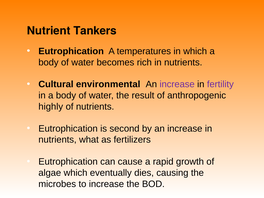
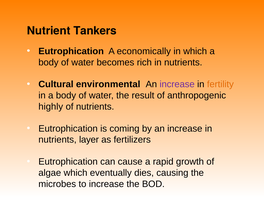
temperatures: temperatures -> economically
fertility colour: purple -> orange
second: second -> coming
what: what -> layer
